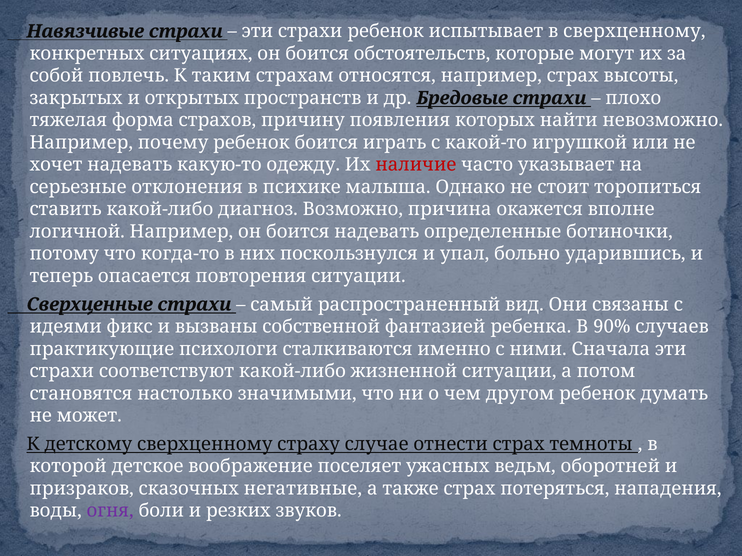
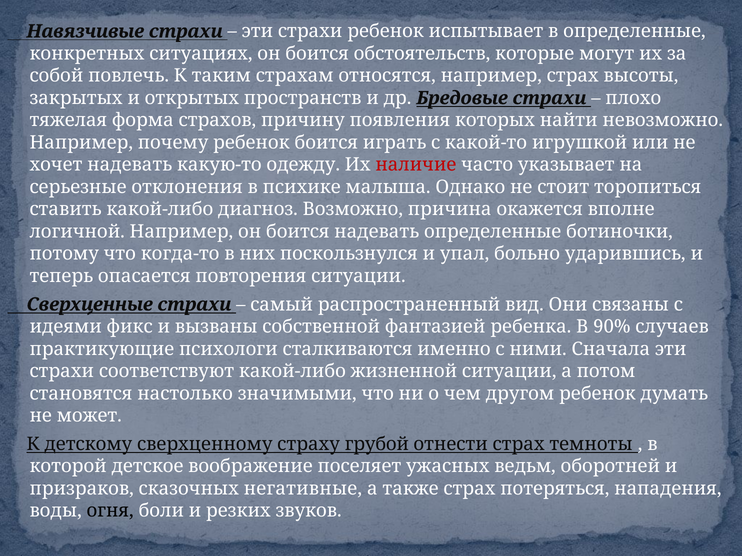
в сверхценному: сверхценному -> определенные
случае: случае -> грубой
огня colour: purple -> black
